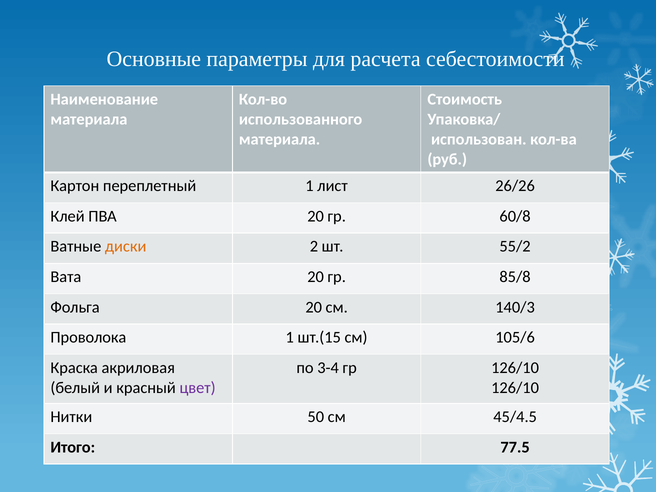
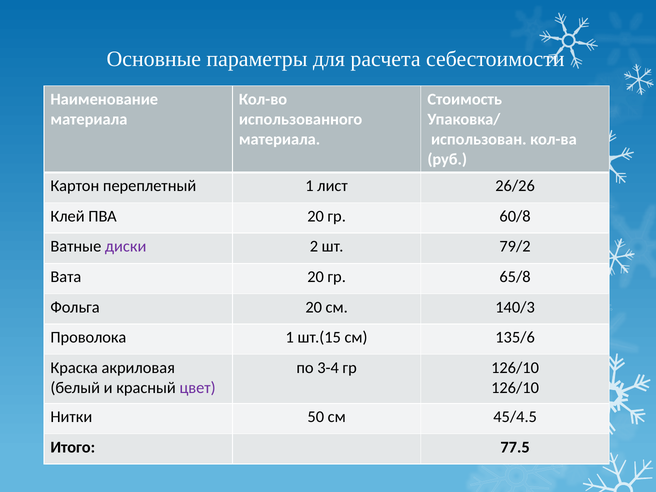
диски colour: orange -> purple
55/2: 55/2 -> 79/2
85/8: 85/8 -> 65/8
105/6: 105/6 -> 135/6
